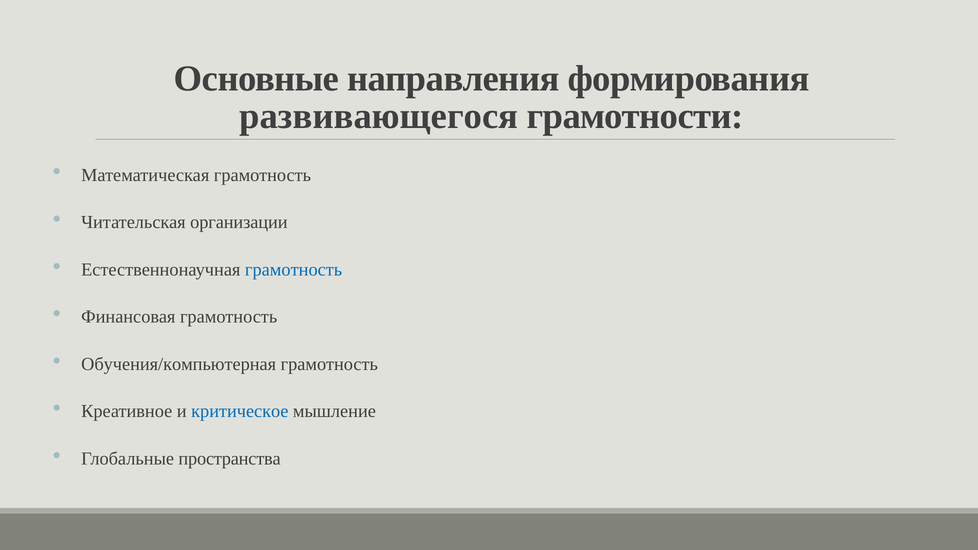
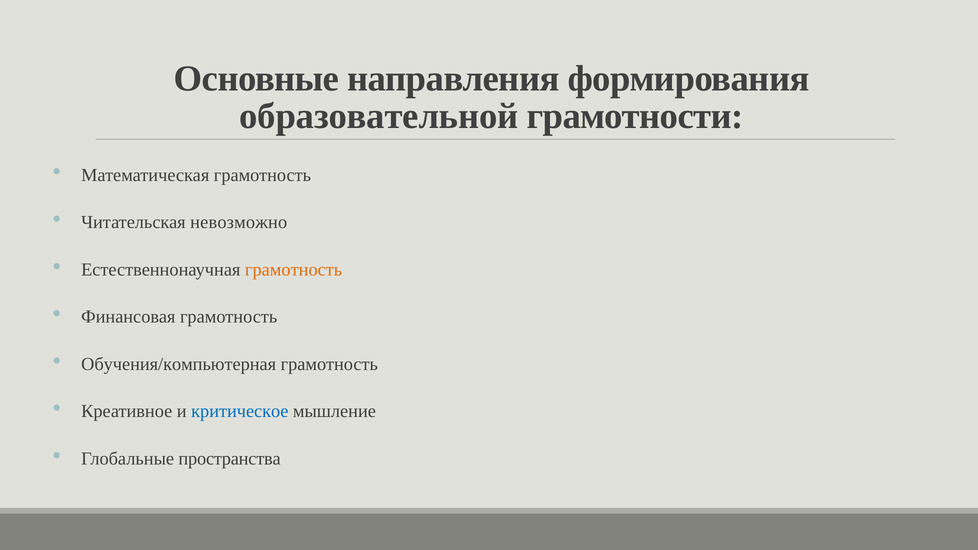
развивающегося: развивающегося -> образовательной
организации: организации -> невозможно
грамотность at (294, 270) colour: blue -> orange
